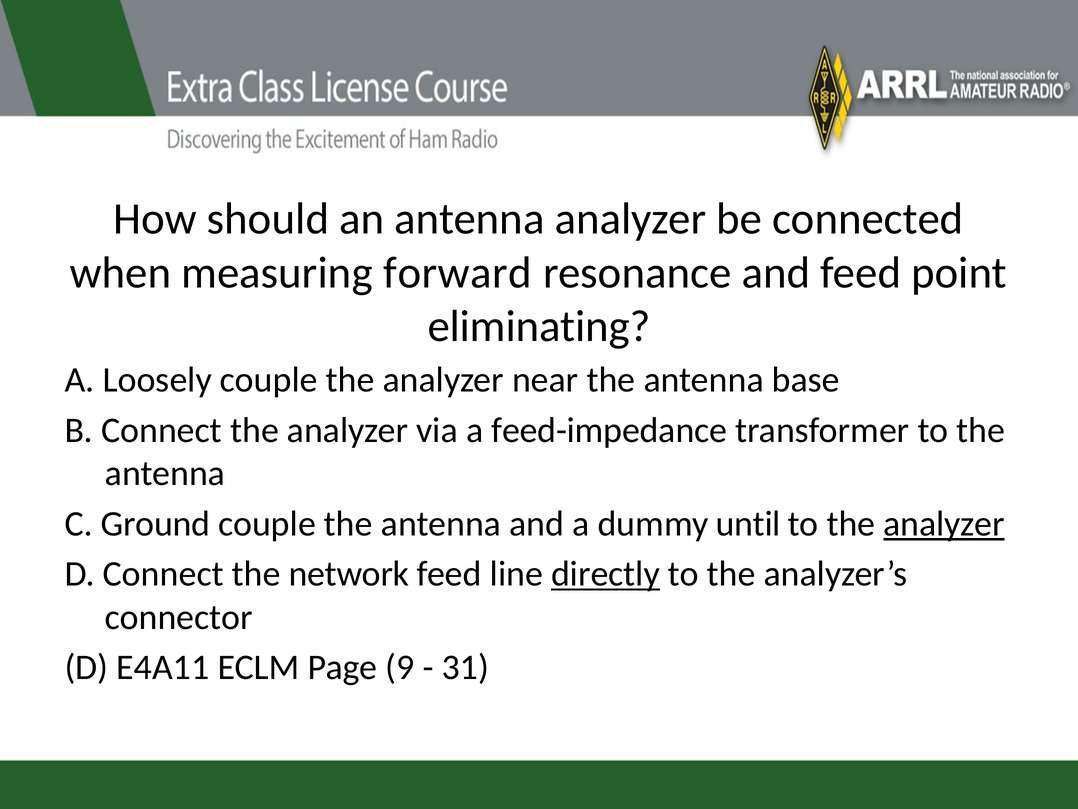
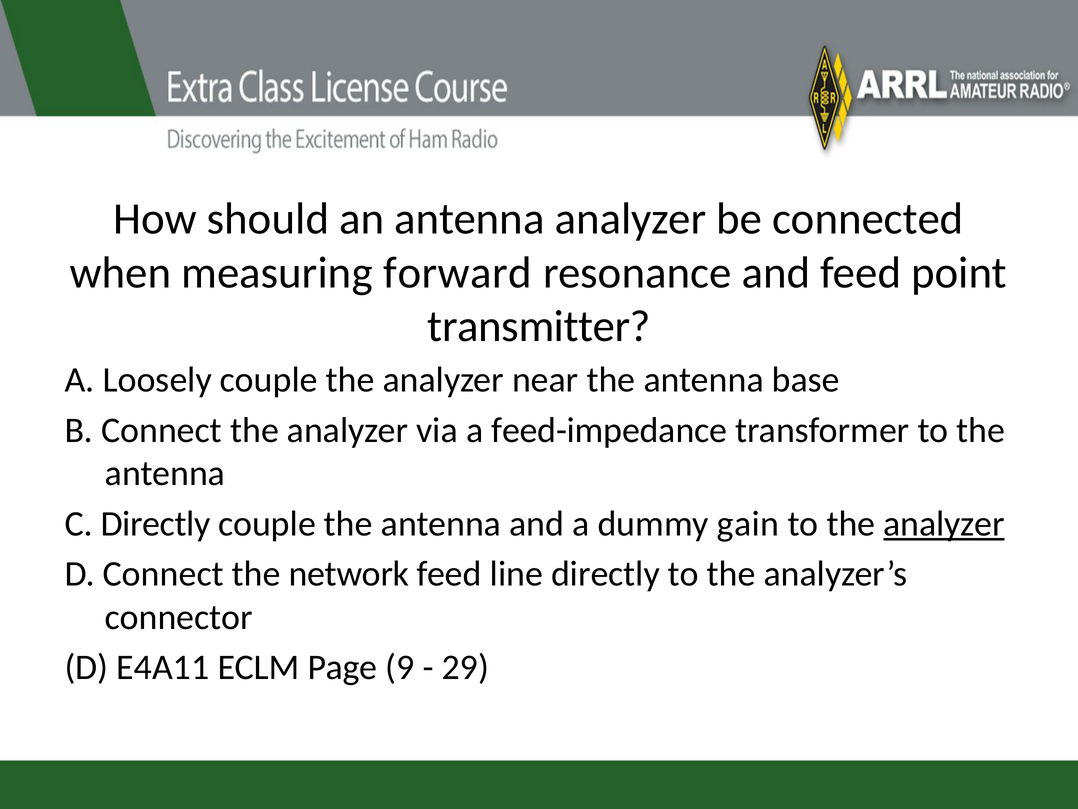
eliminating: eliminating -> transmitter
C Ground: Ground -> Directly
until: until -> gain
directly at (605, 574) underline: present -> none
31: 31 -> 29
